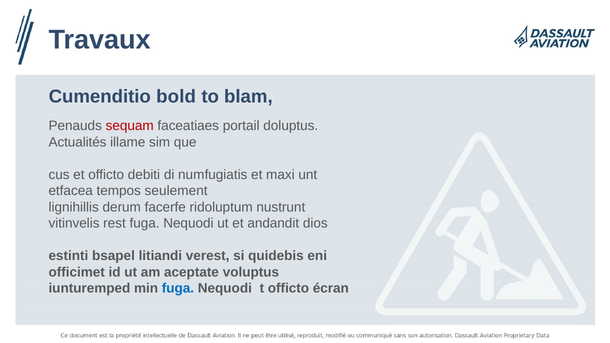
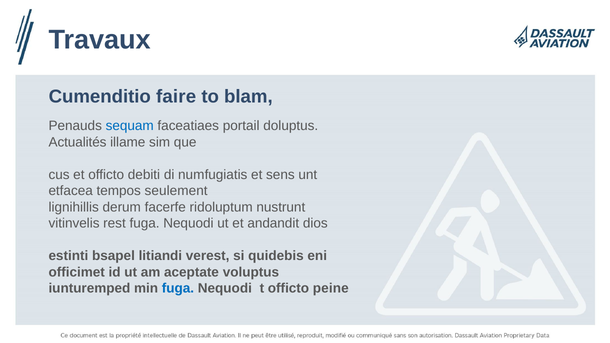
bold: bold -> faire
sequam colour: red -> blue
maxi: maxi -> sens
écran: écran -> peine
